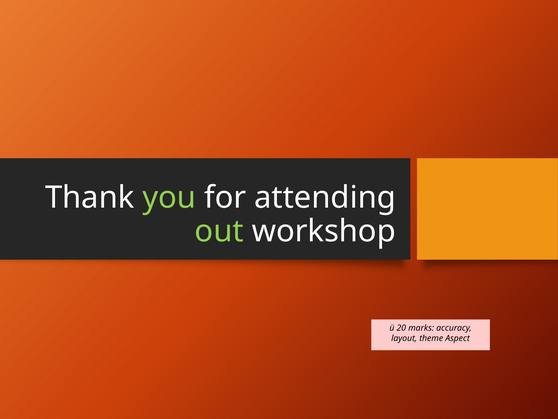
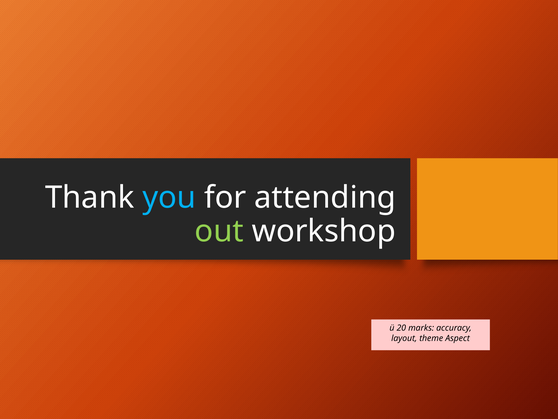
you colour: light green -> light blue
